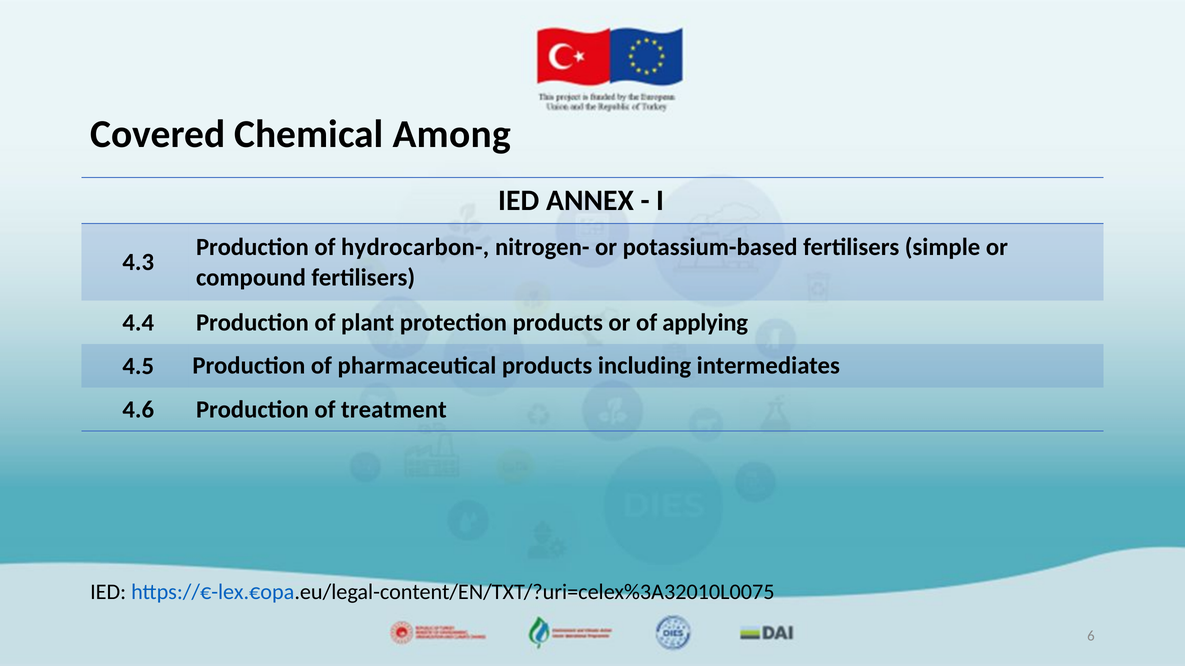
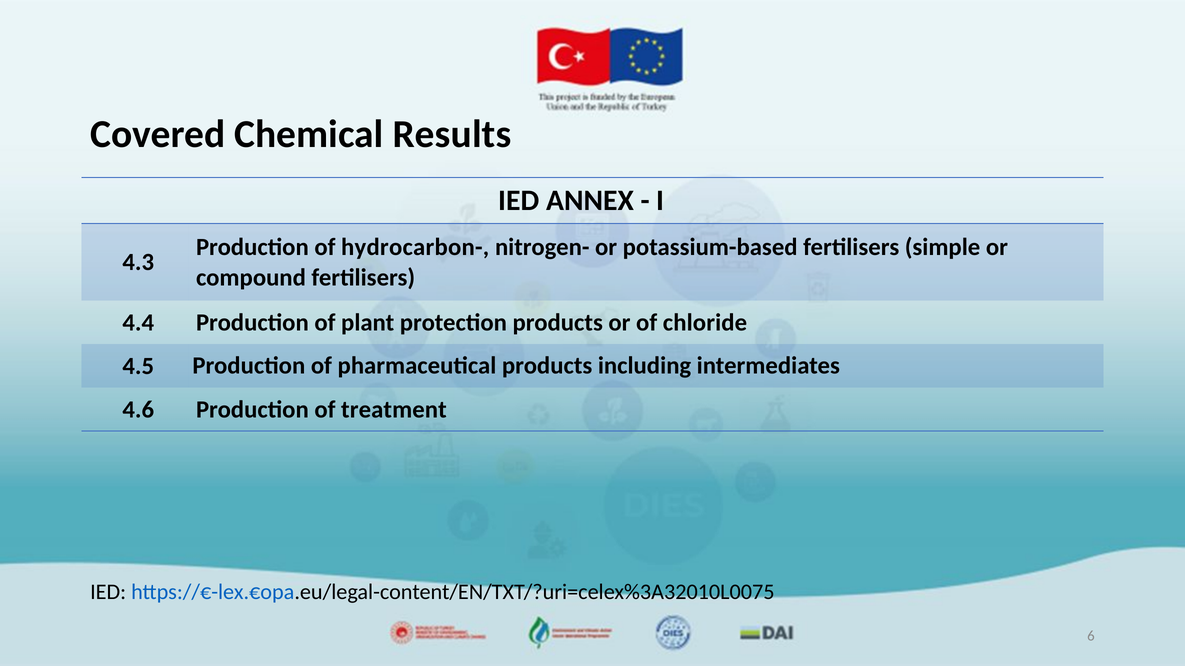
Among: Among -> Results
applying: applying -> chloride
